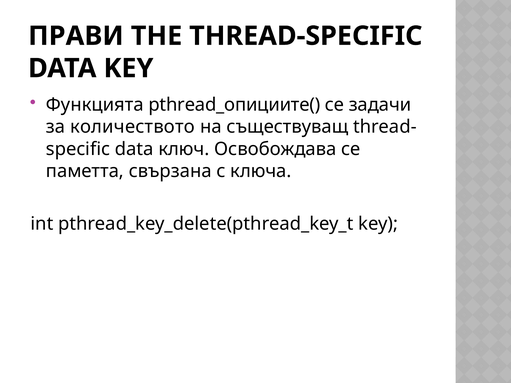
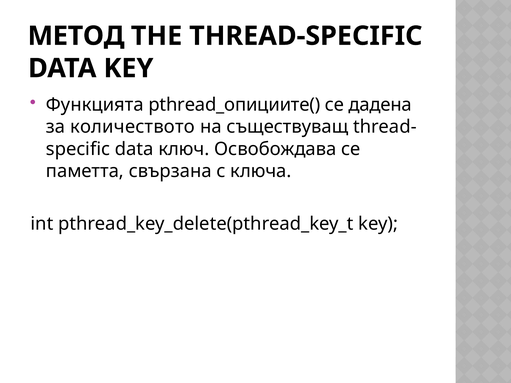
ПРАВИ: ПРАВИ -> МЕТОД
задачи: задачи -> дадена
